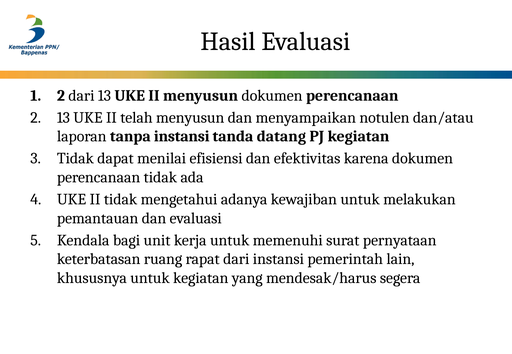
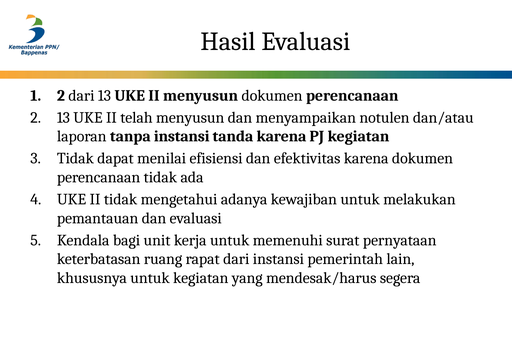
tanda datang: datang -> karena
